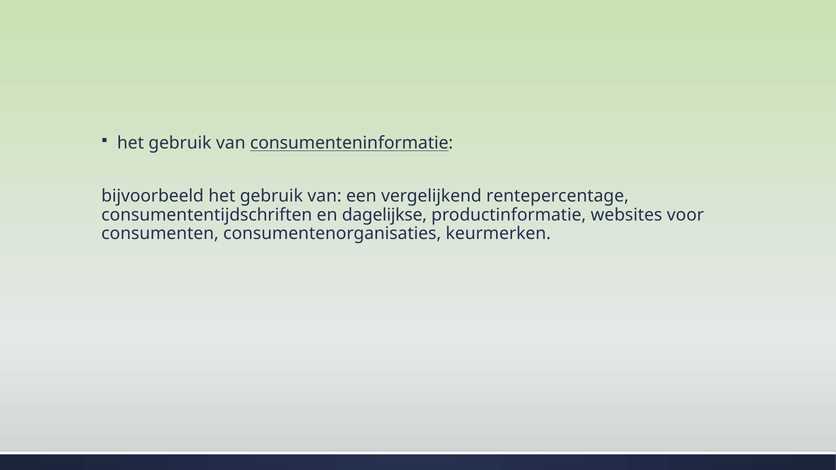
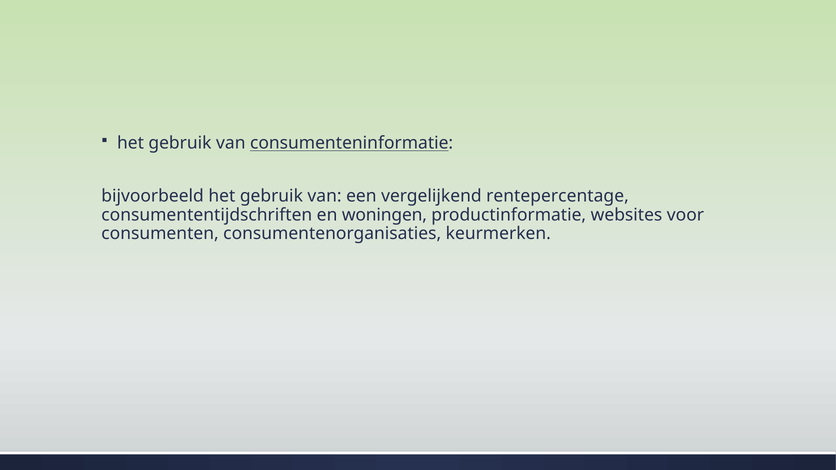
dagelijkse: dagelijkse -> woningen
